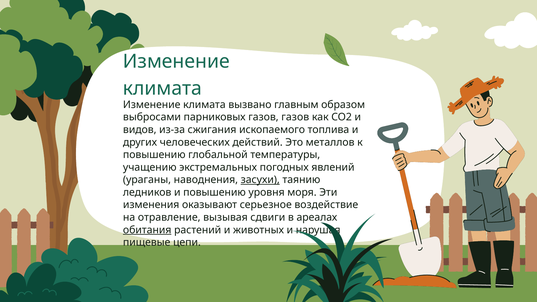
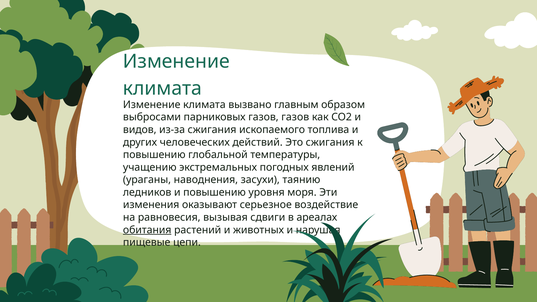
Это металлов: металлов -> сжигания
засухи underline: present -> none
отравление: отравление -> равновесия
